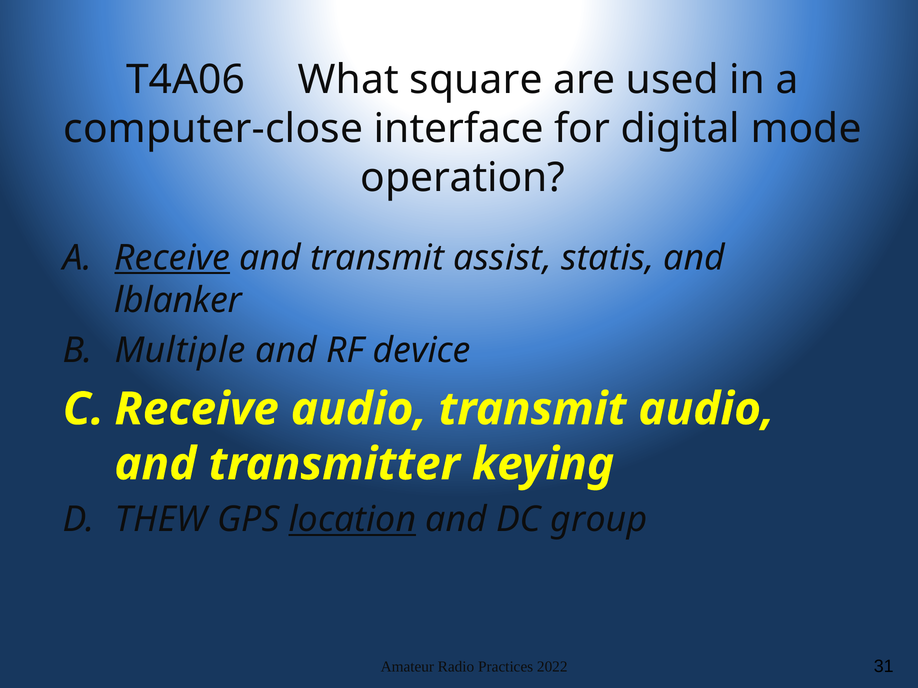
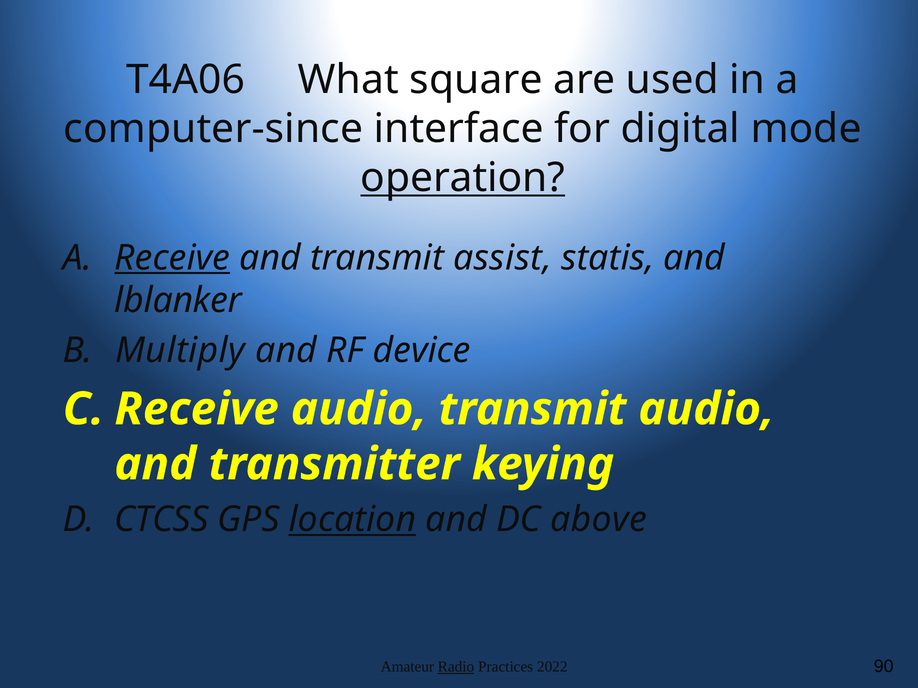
computer-close: computer-close -> computer-since
operation underline: none -> present
Multiple: Multiple -> Multiply
THEW: THEW -> CTCSS
group: group -> above
Radio underline: none -> present
31: 31 -> 90
